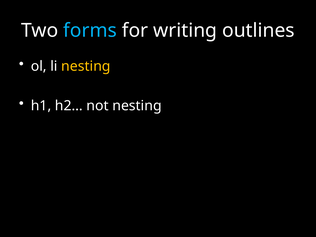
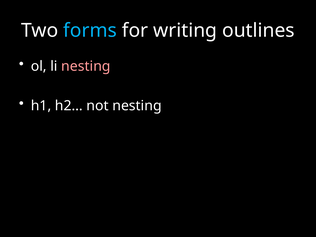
nesting at (86, 66) colour: yellow -> pink
